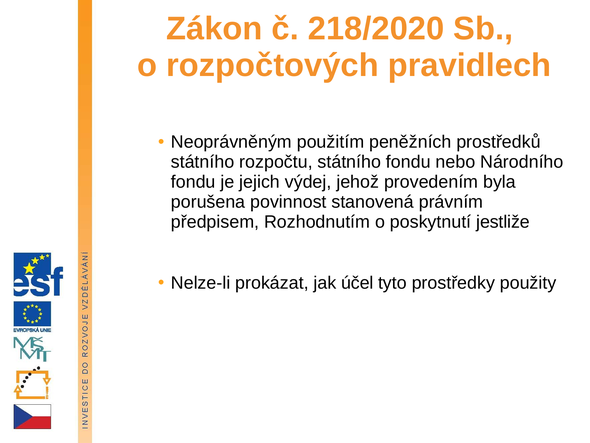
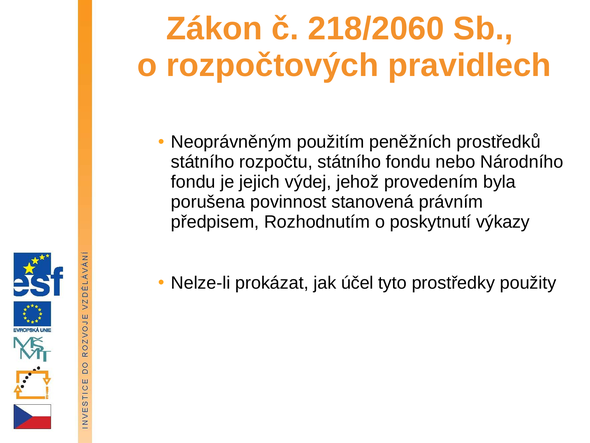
218/2020: 218/2020 -> 218/2060
jestliže: jestliže -> výkazy
